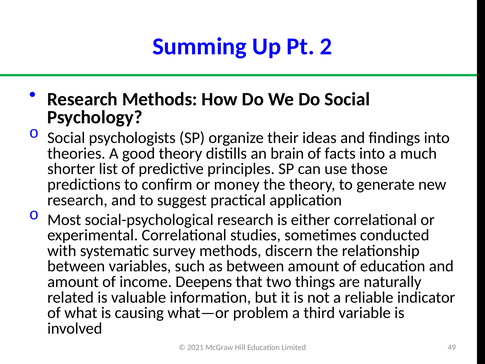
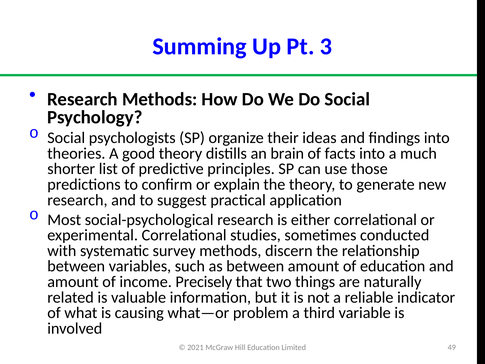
2: 2 -> 3
money: money -> explain
Deepens: Deepens -> Precisely
